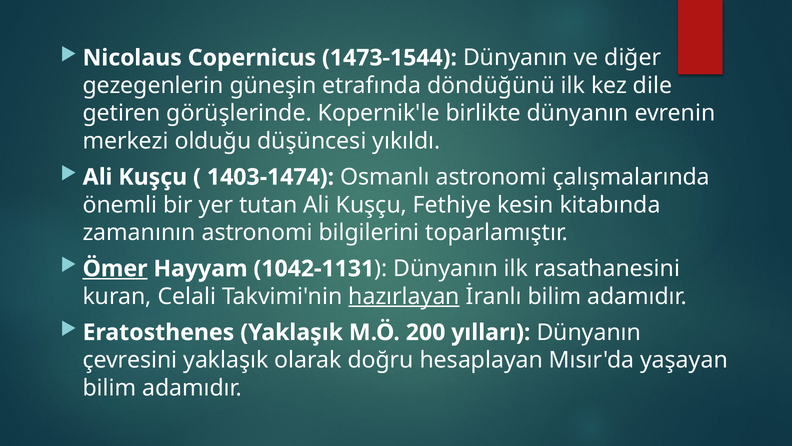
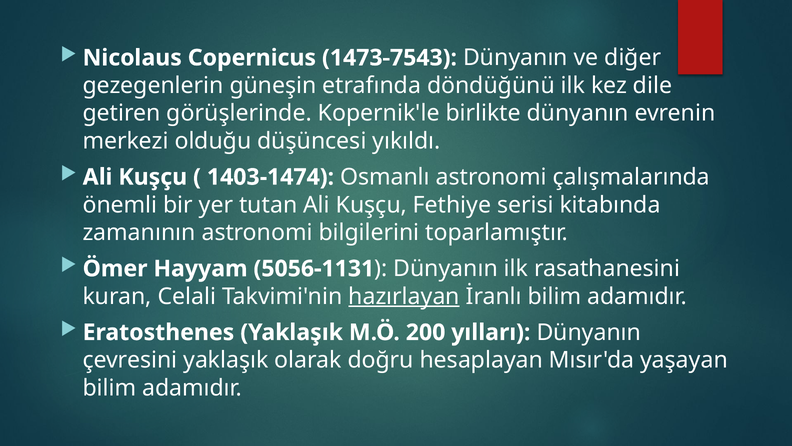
1473-1544: 1473-1544 -> 1473-7543
kesin: kesin -> serisi
Ömer underline: present -> none
1042-1131: 1042-1131 -> 5056-1131
